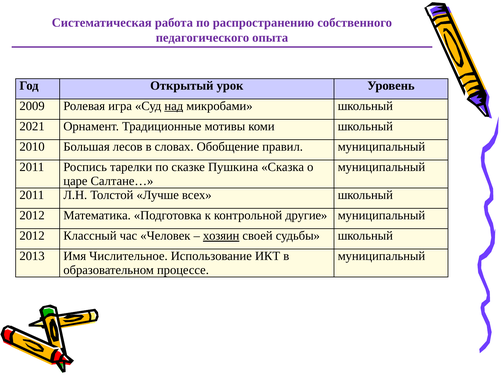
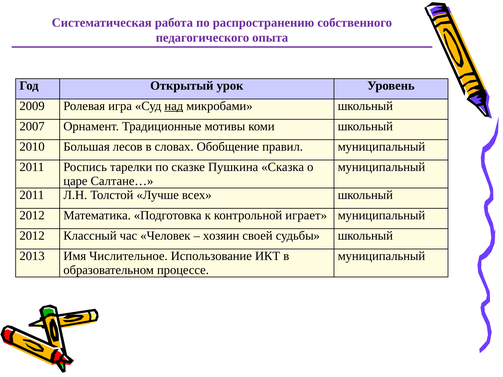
2021: 2021 -> 2007
другие: другие -> играет
хозяин underline: present -> none
